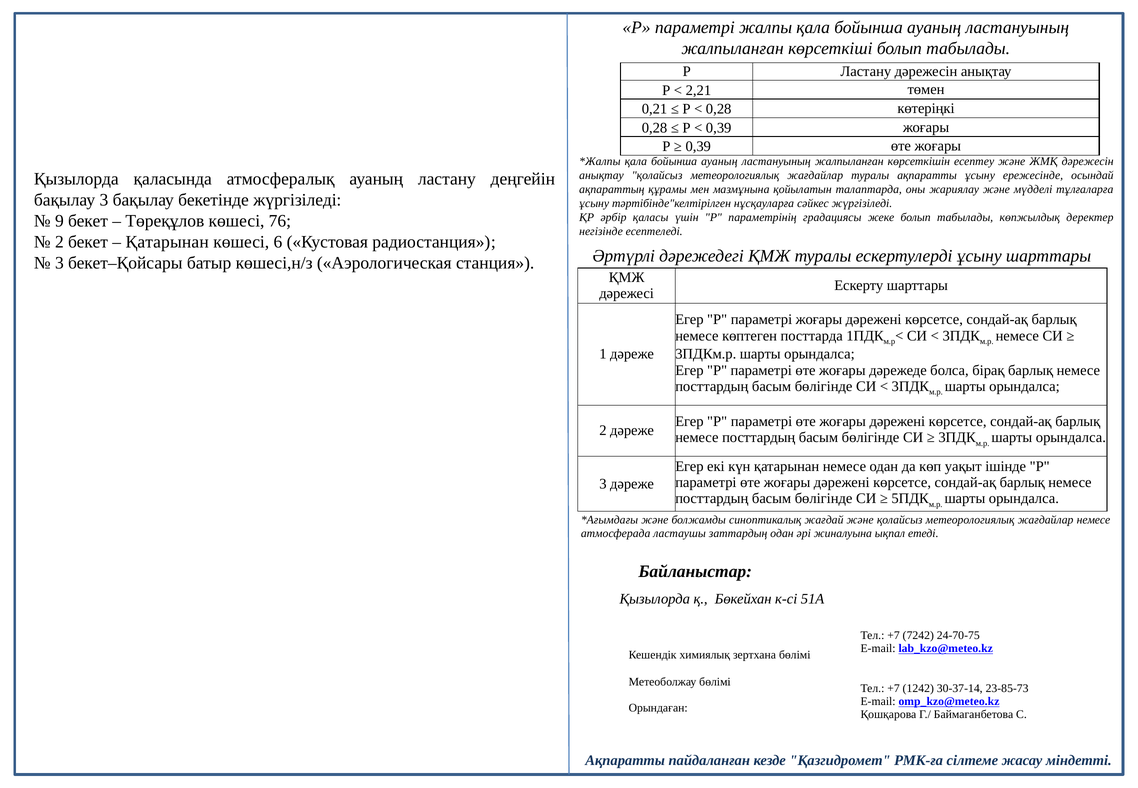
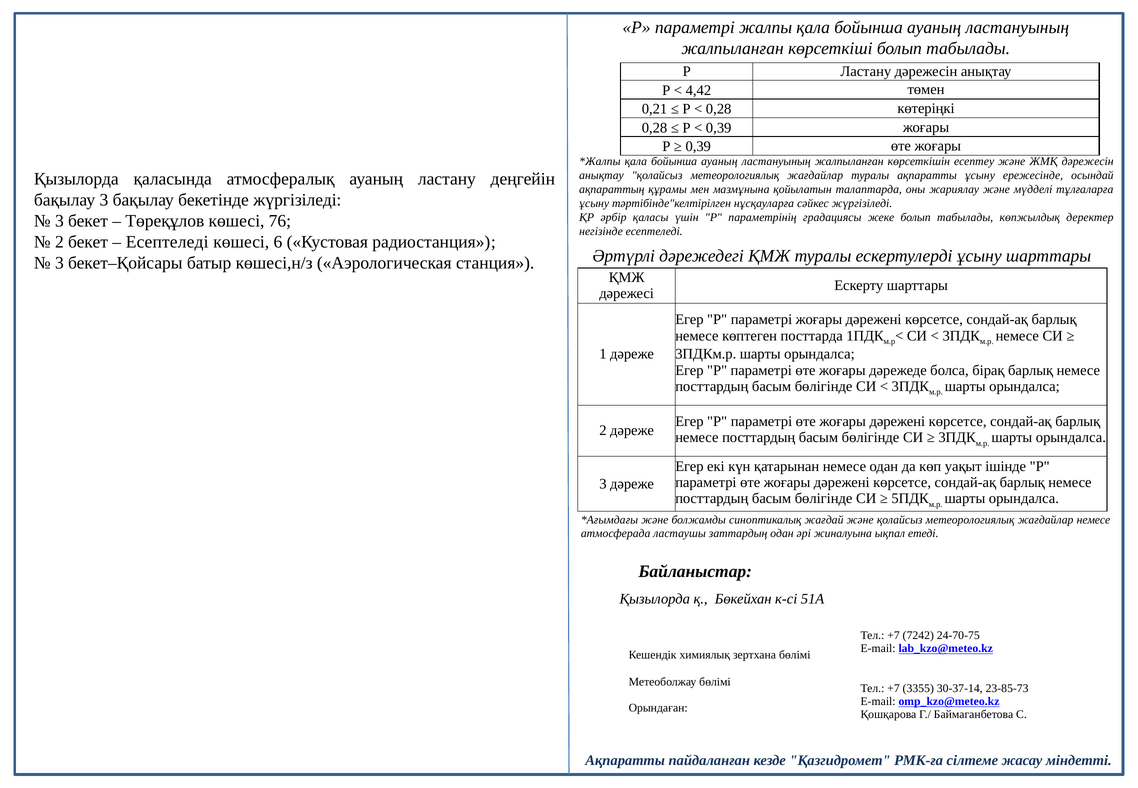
2,21: 2,21 -> 4,42
9 at (59, 221): 9 -> 3
Қатарынан at (167, 242): Қатарынан -> Есептеледі
1242: 1242 -> 3355
